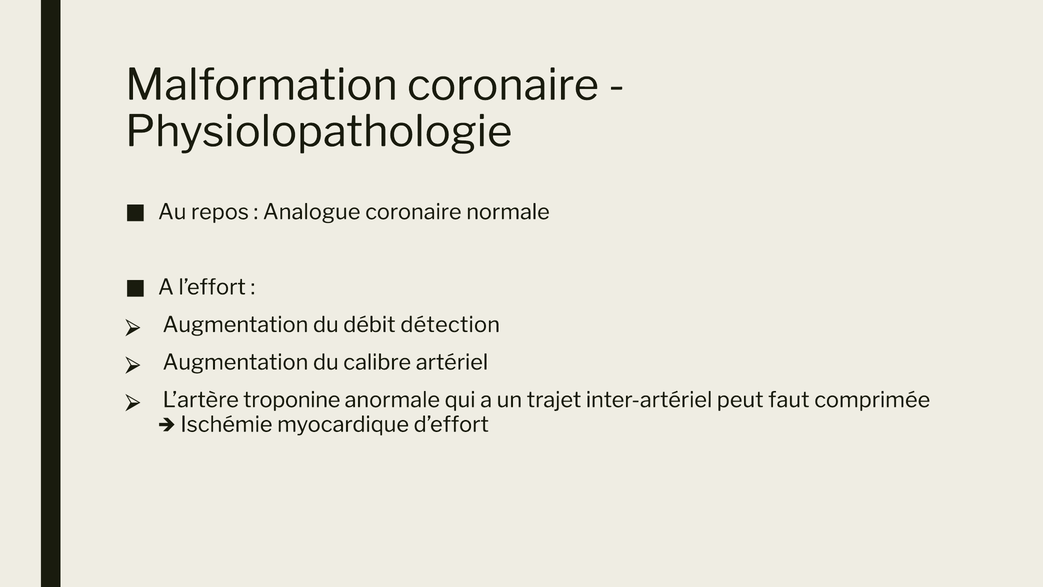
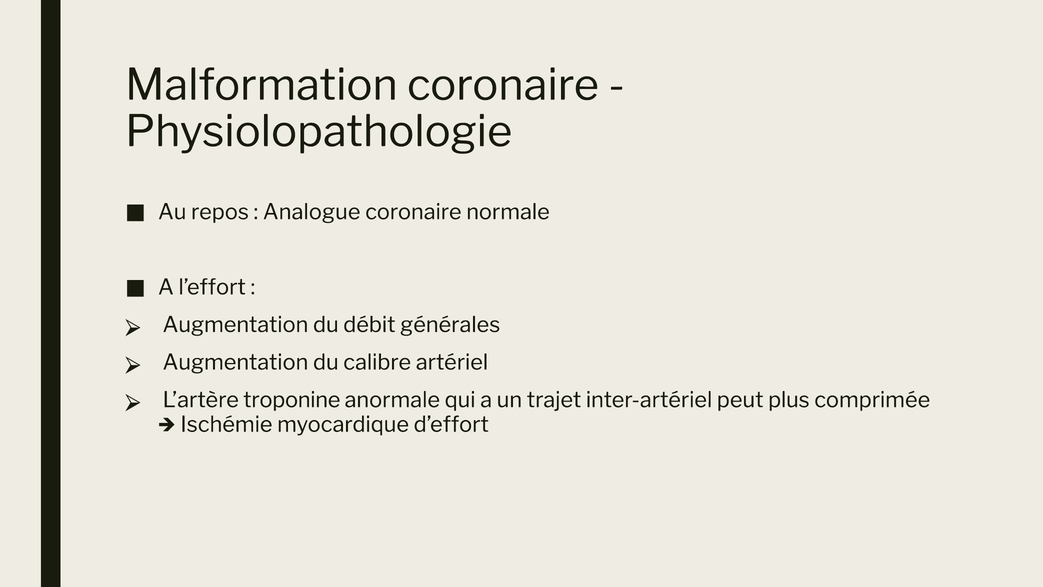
détection: détection -> générales
faut: faut -> plus
